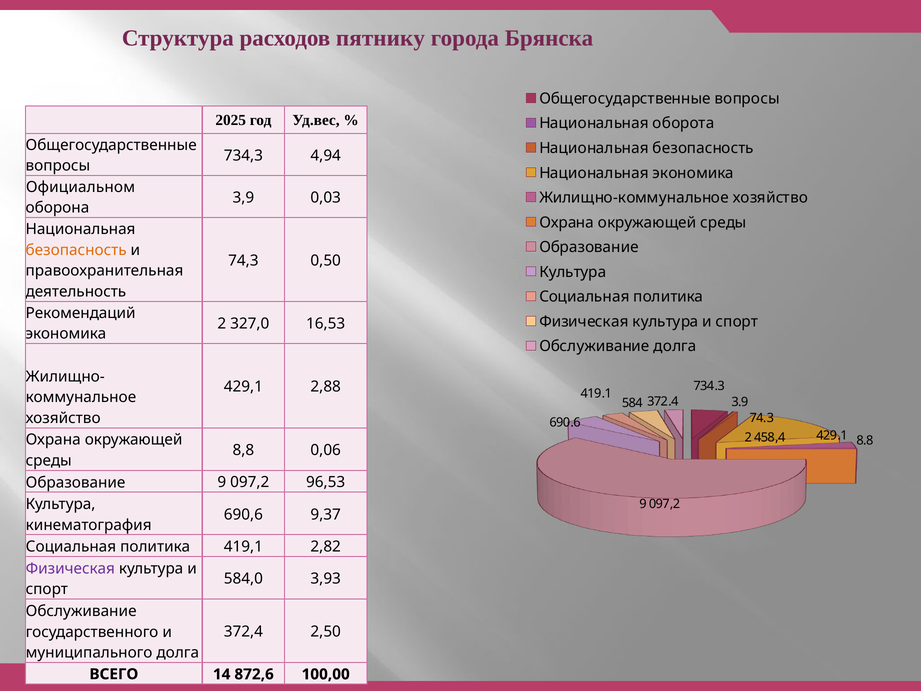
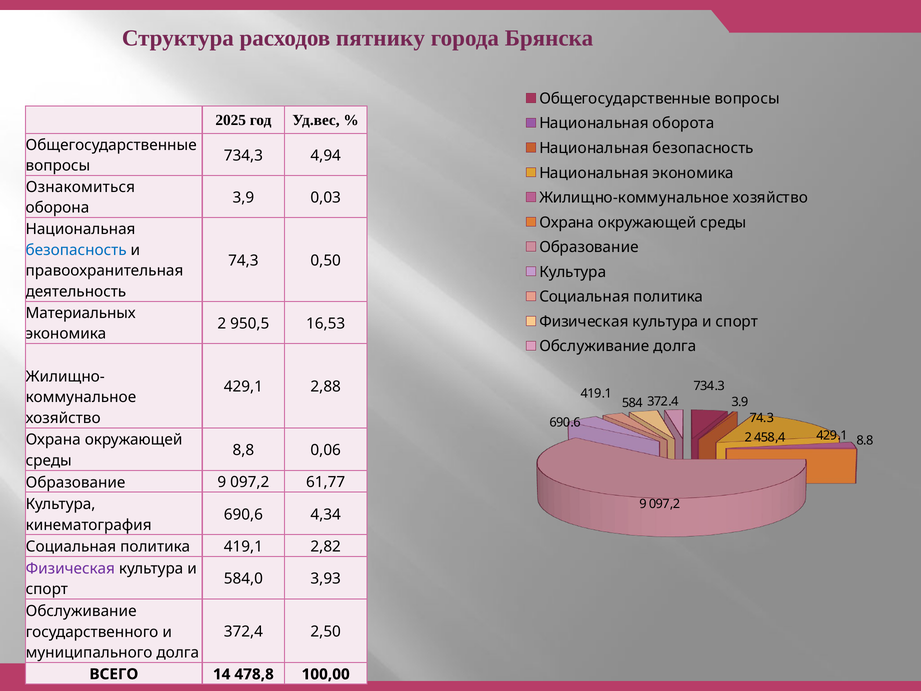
Официальном: Официальном -> Ознакомиться
безопасность at (76, 250) colour: orange -> blue
Рекомендаций: Рекомендаций -> Материальных
327,0: 327,0 -> 950,5
96,53: 96,53 -> 61,77
9,37: 9,37 -> 4,34
872,6: 872,6 -> 478,8
